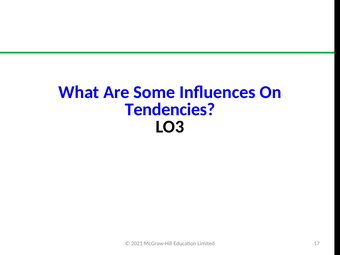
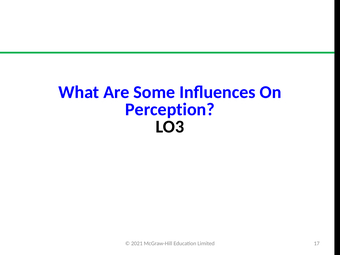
Tendencies: Tendencies -> Perception
